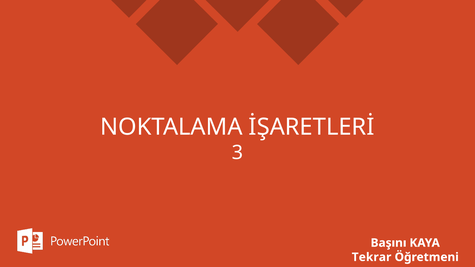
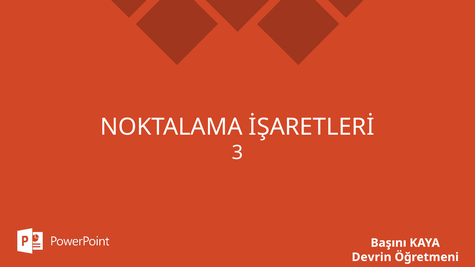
Tekrar: Tekrar -> Devrin
